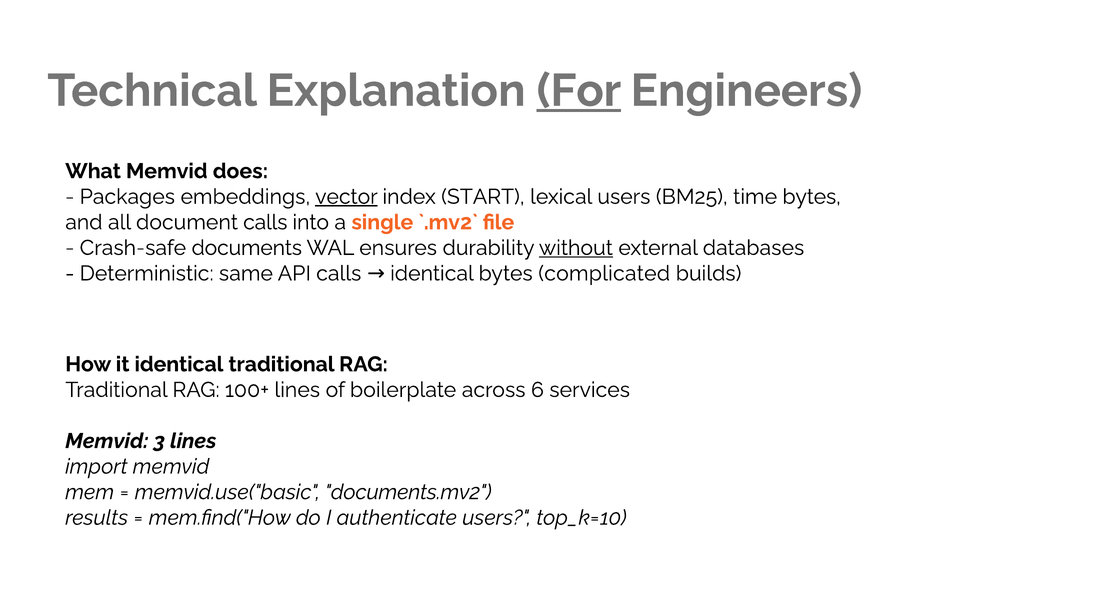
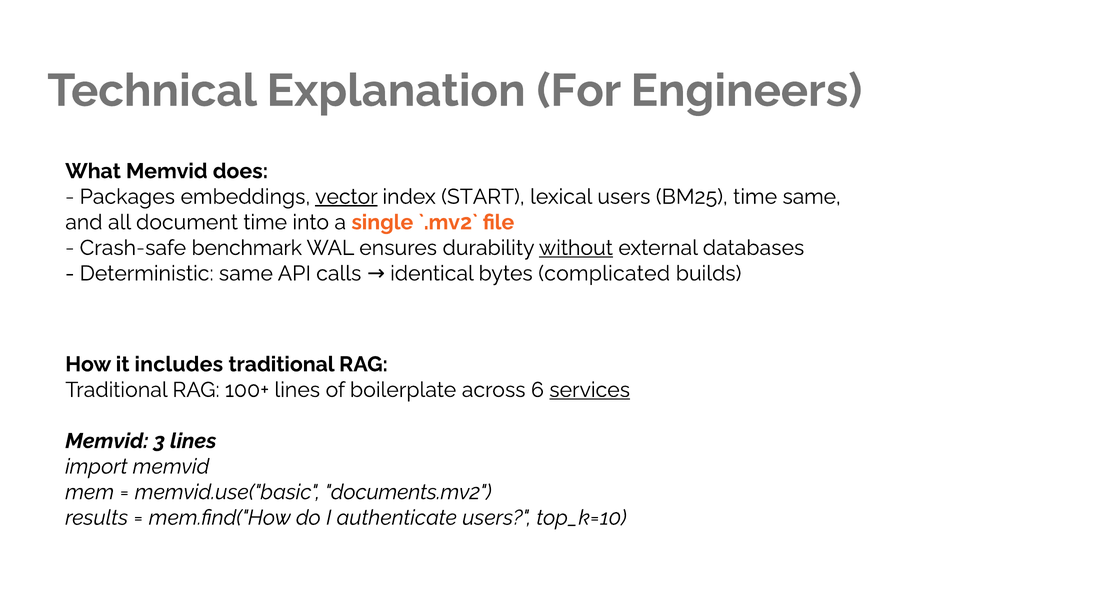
For underline: present -> none
time bytes: bytes -> same
document calls: calls -> time
documents: documents -> benchmark
it identical: identical -> includes
services underline: none -> present
